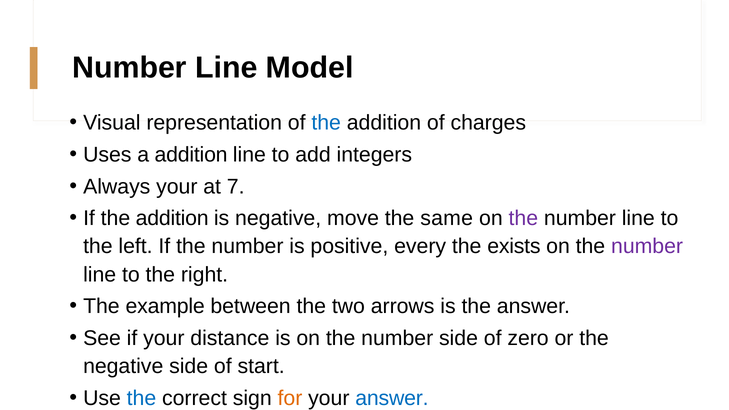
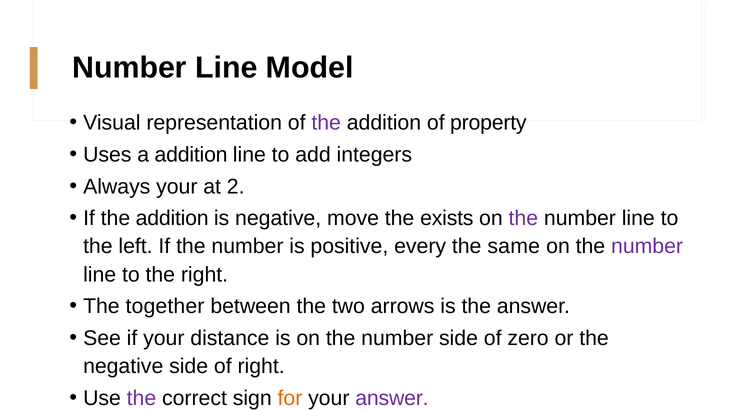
the at (326, 123) colour: blue -> purple
charges: charges -> property
7: 7 -> 2
same: same -> exists
exists: exists -> same
example: example -> together
of start: start -> right
the at (141, 398) colour: blue -> purple
answer at (392, 398) colour: blue -> purple
